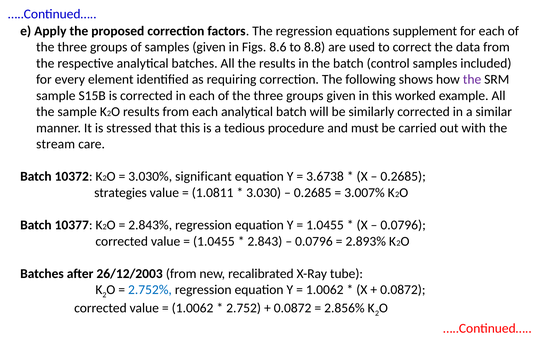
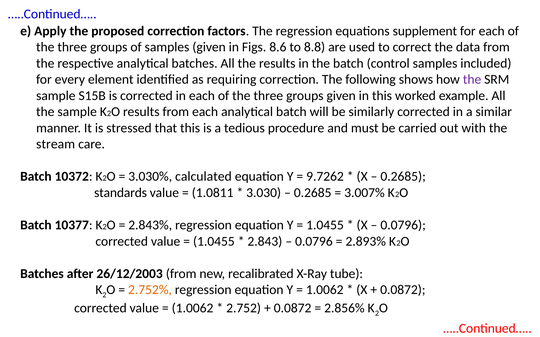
significant: significant -> calculated
3.6738: 3.6738 -> 9.7262
strategies: strategies -> standards
2.752% colour: blue -> orange
